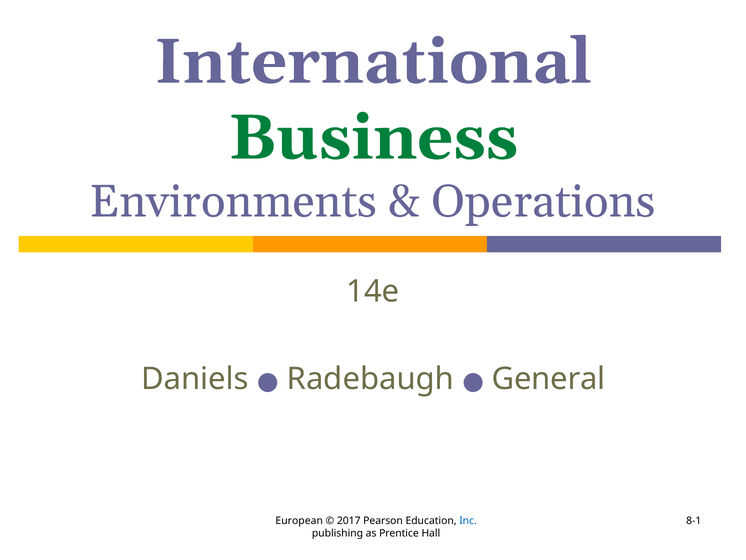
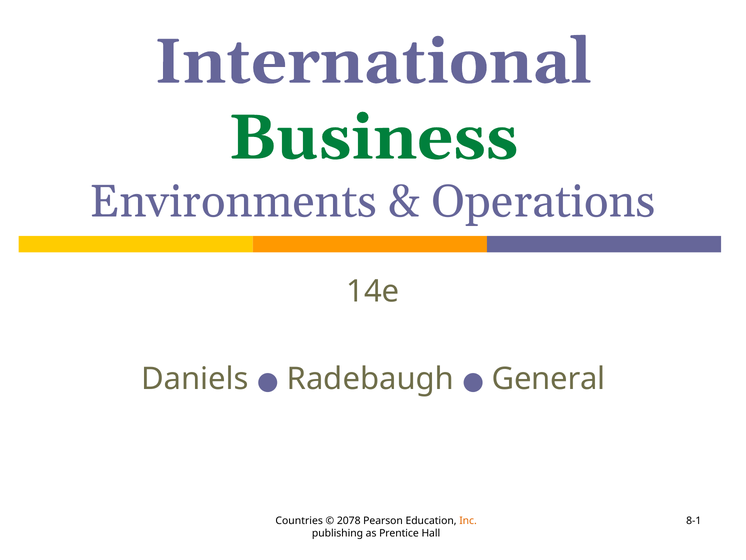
European: European -> Countries
2017: 2017 -> 2078
Inc colour: blue -> orange
